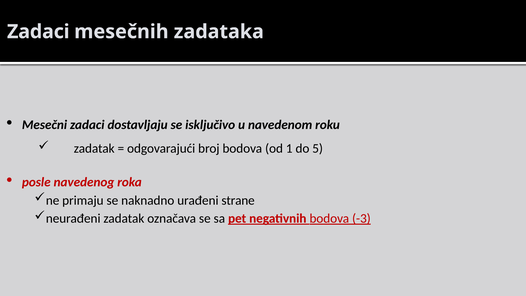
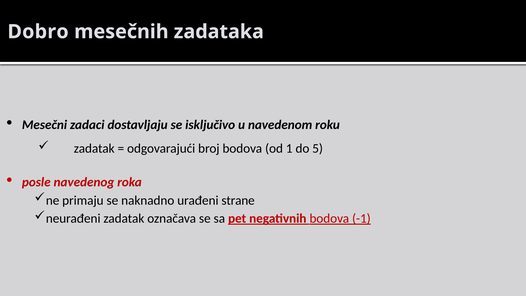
Zadaci at (38, 32): Zadaci -> Dobro
-3: -3 -> -1
